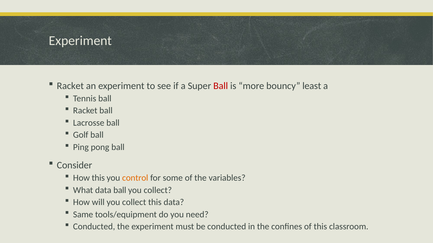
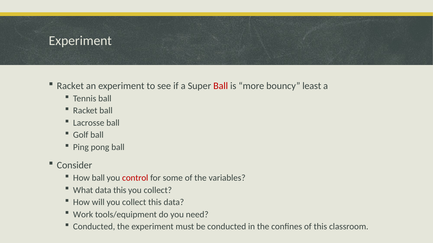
How this: this -> ball
control colour: orange -> red
data ball: ball -> this
Same: Same -> Work
